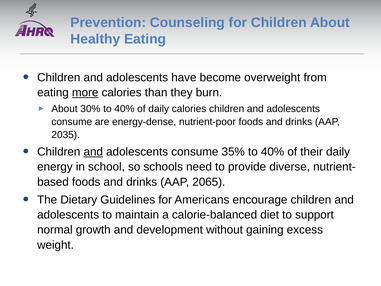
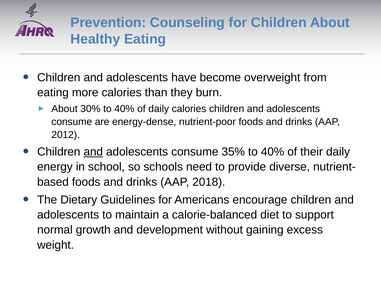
more underline: present -> none
2035: 2035 -> 2012
2065: 2065 -> 2018
